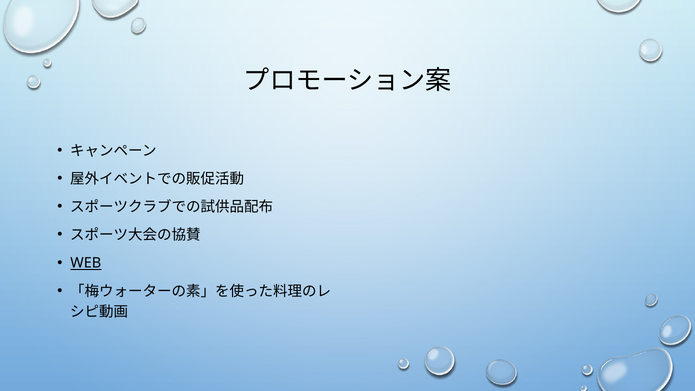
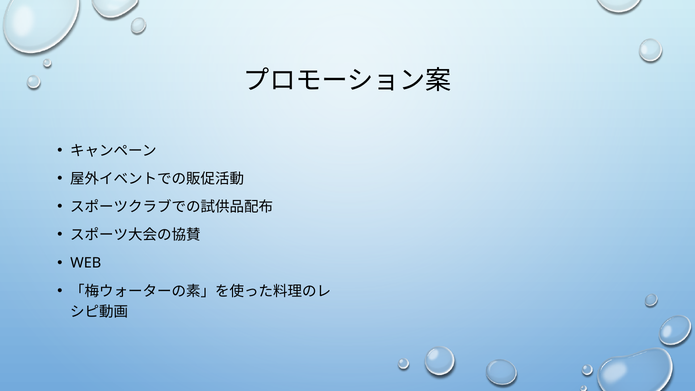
WEB underline: present -> none
